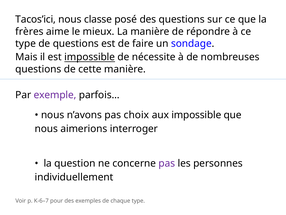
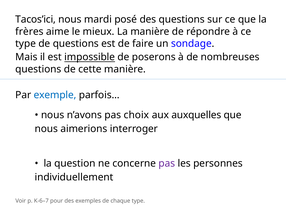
classe: classe -> mardi
nécessite: nécessite -> poserons
exemple colour: purple -> blue
aux impossible: impossible -> auxquelles
